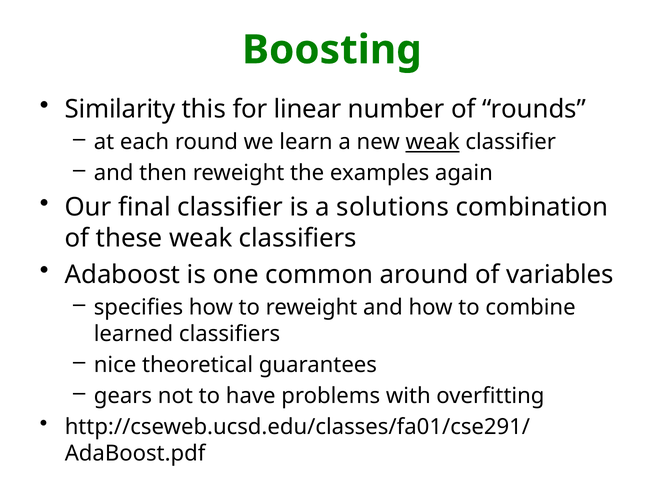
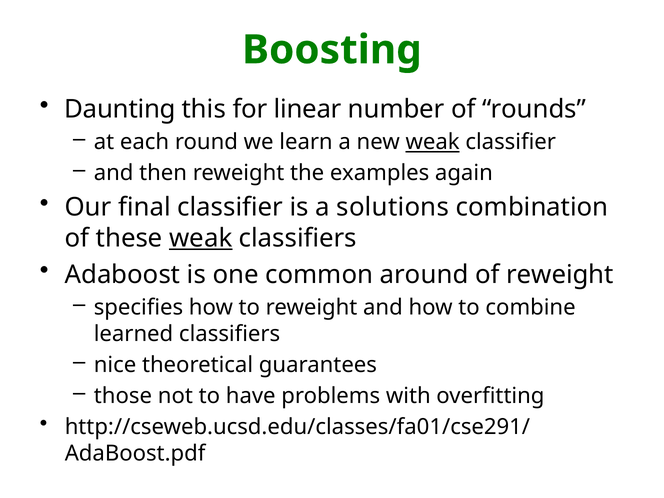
Similarity: Similarity -> Daunting
weak at (201, 238) underline: none -> present
of variables: variables -> reweight
gears: gears -> those
